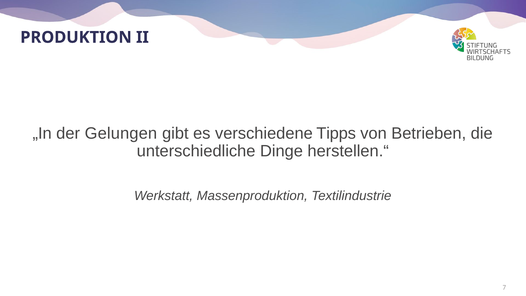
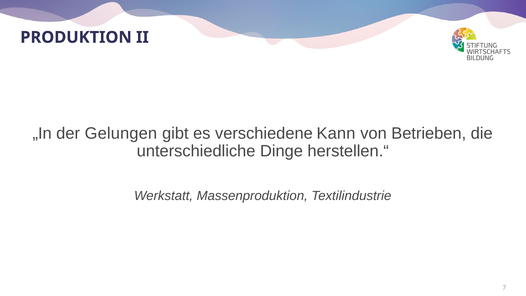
Tipps: Tipps -> Kann
